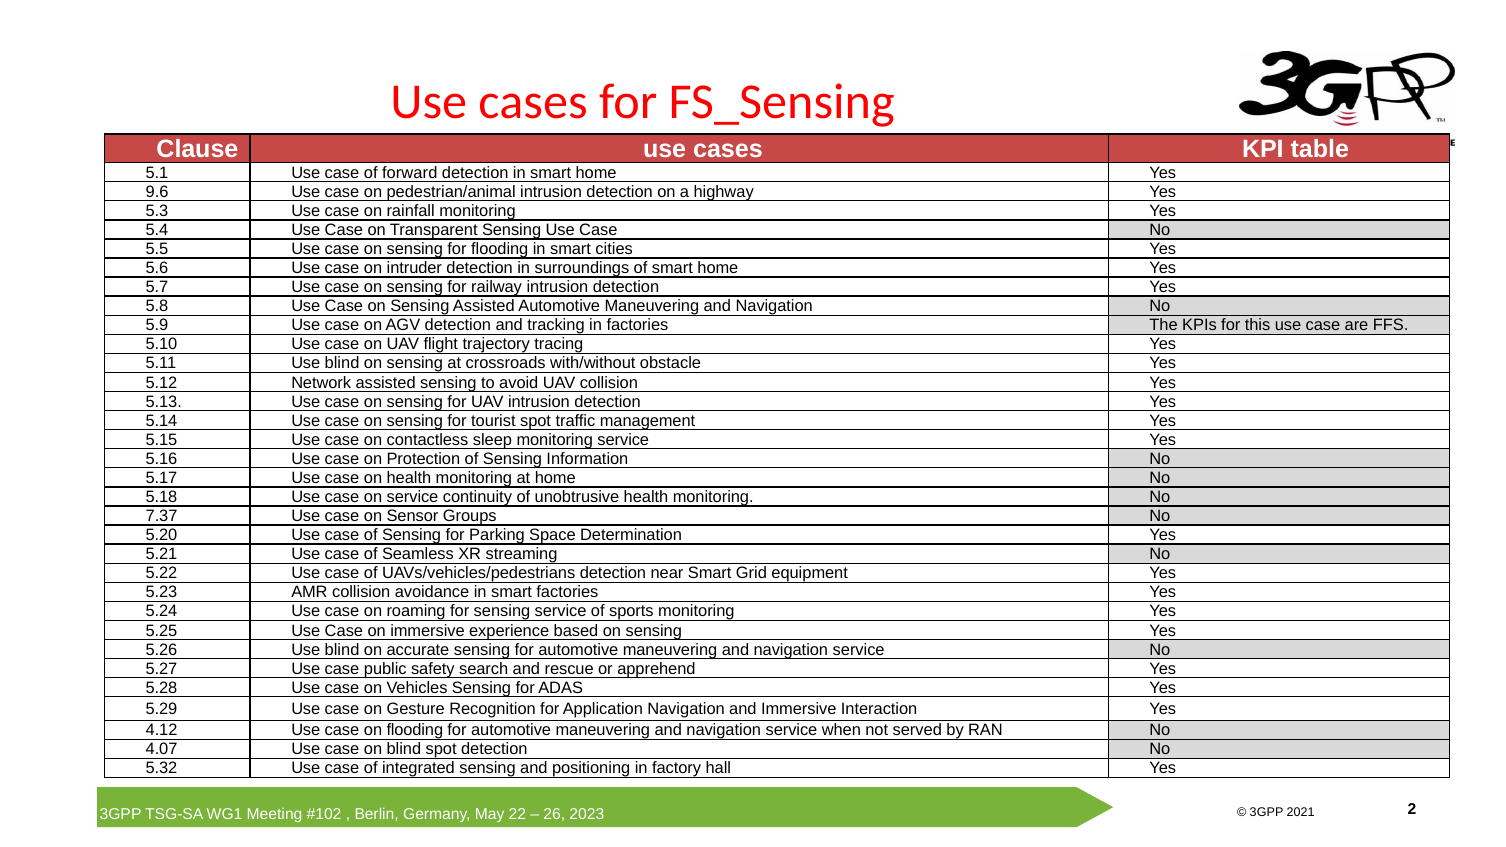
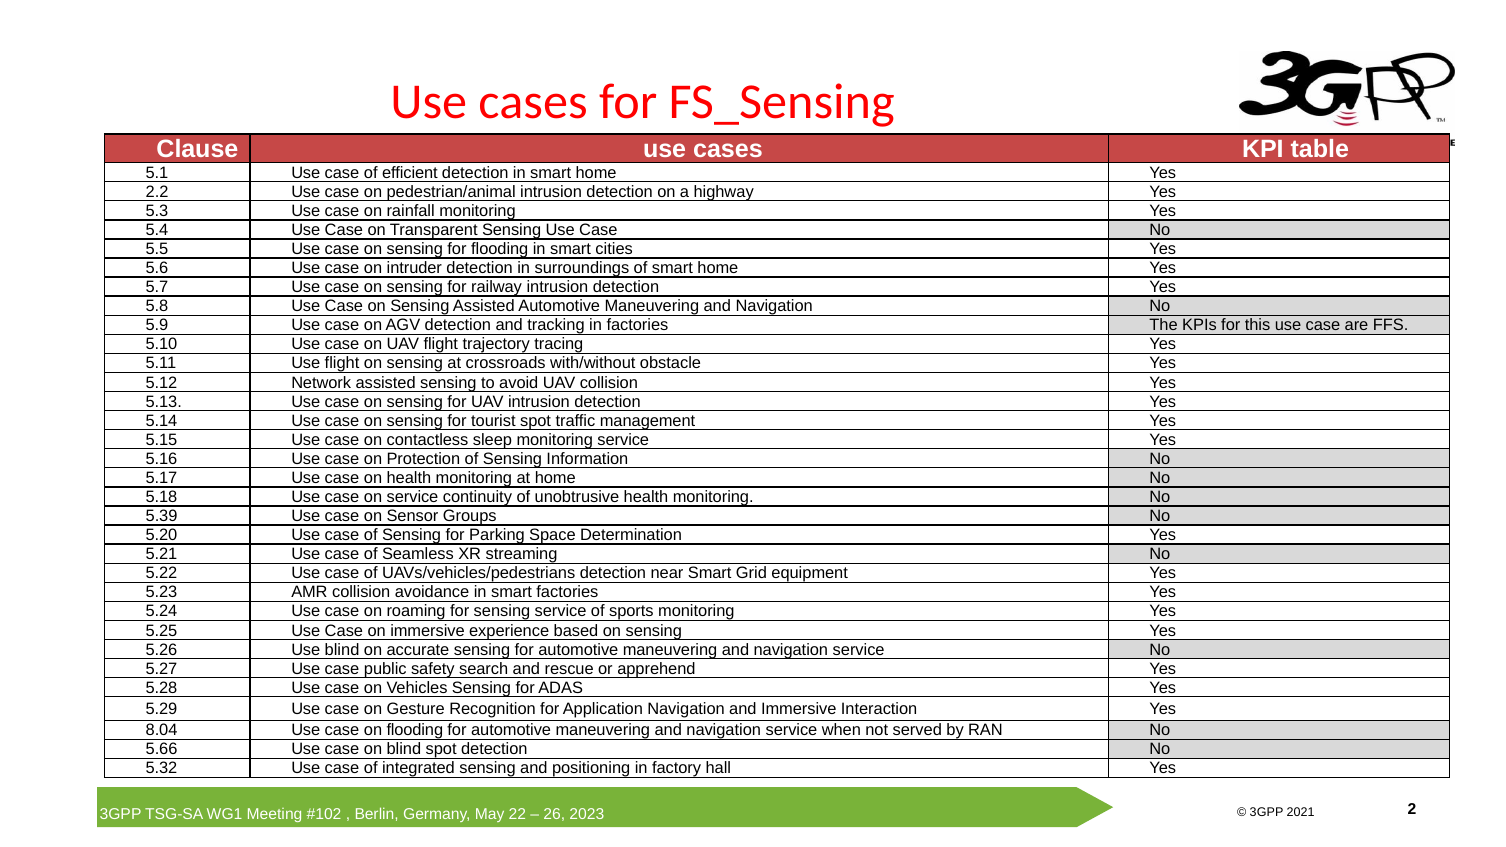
forward: forward -> efficient
9.6: 9.6 -> 2.2
5.11 Use blind: blind -> flight
7.37: 7.37 -> 5.39
4.12: 4.12 -> 8.04
4.07: 4.07 -> 5.66
